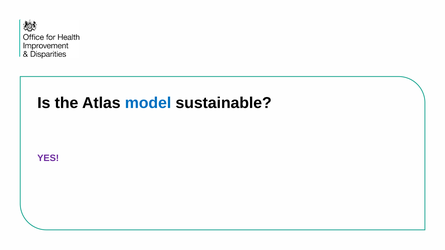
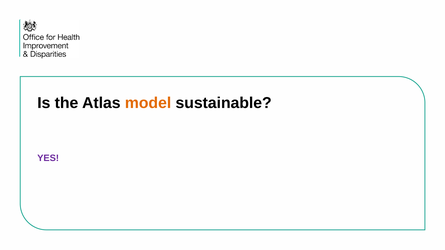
model colour: blue -> orange
